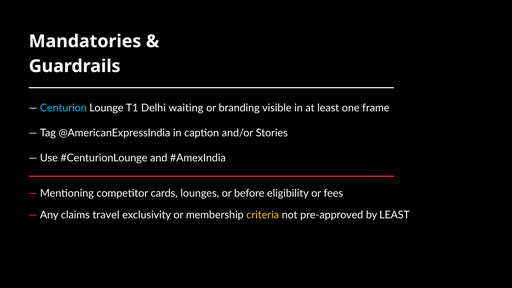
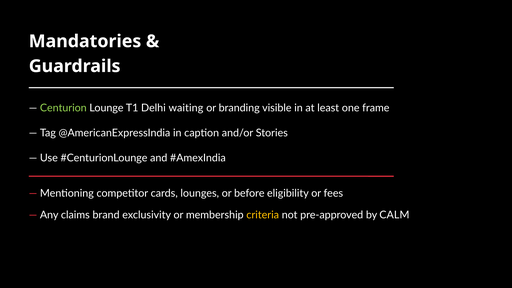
Centurion colour: light blue -> light green
travel: travel -> brand
by LEAST: LEAST -> CALM
